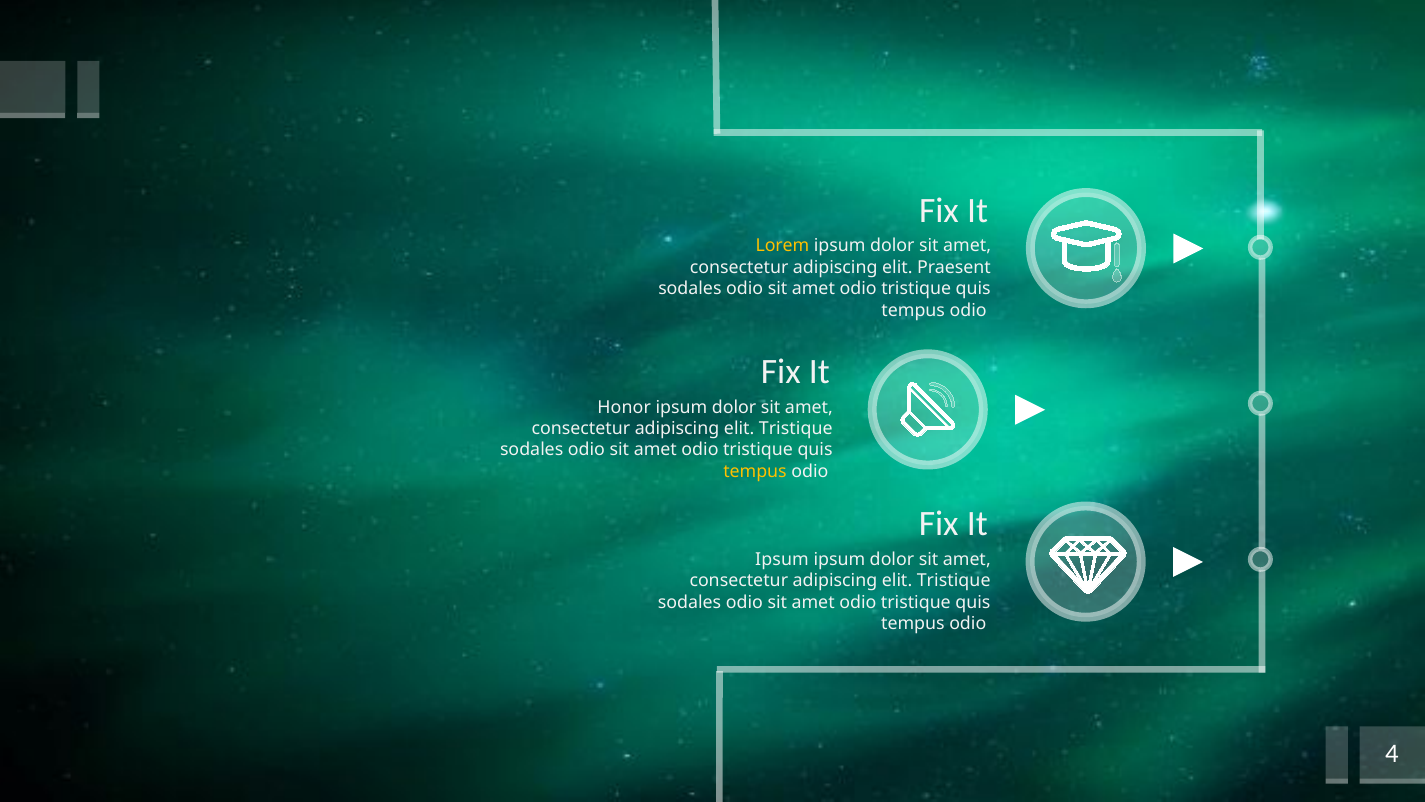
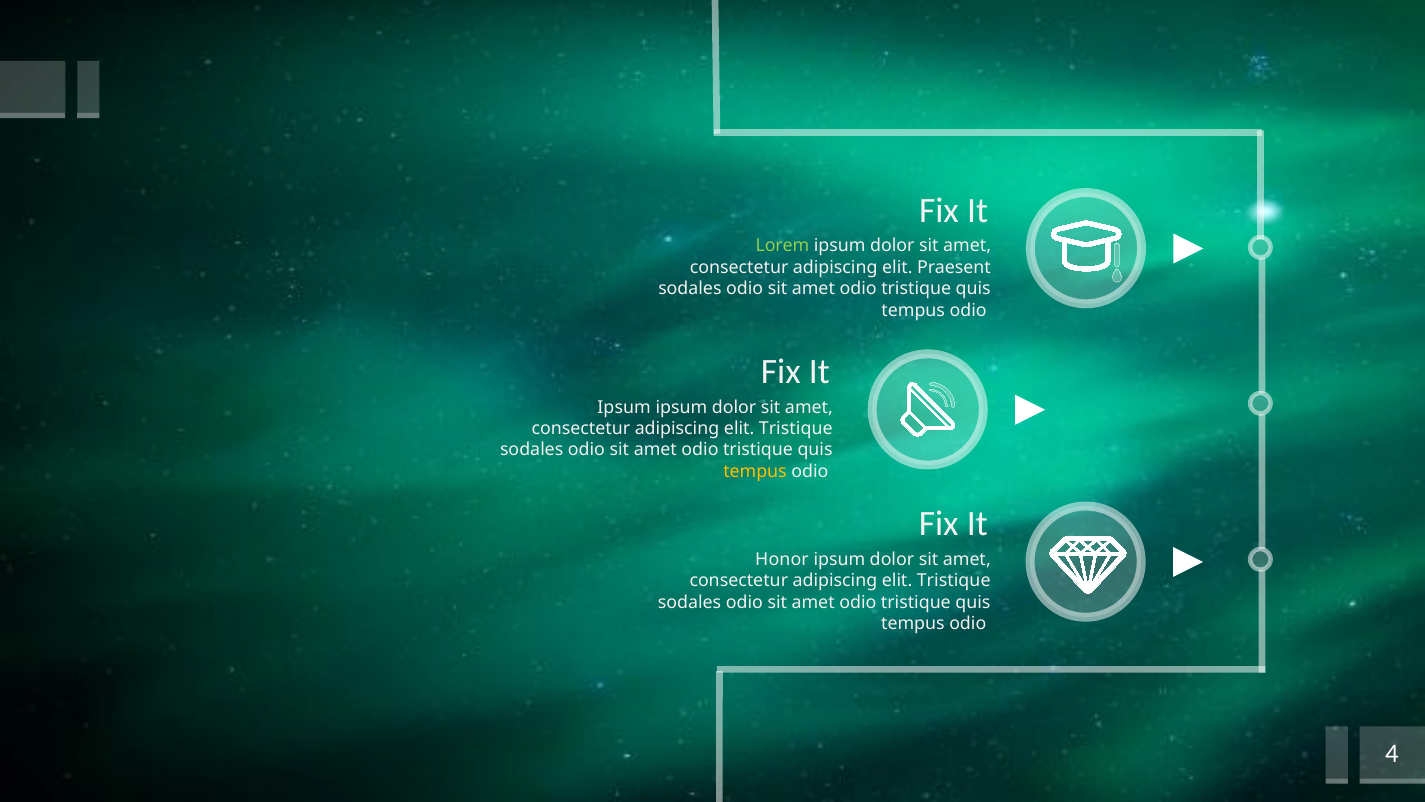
Lorem colour: yellow -> light green
Honor at (624, 407): Honor -> Ipsum
Ipsum at (782, 559): Ipsum -> Honor
